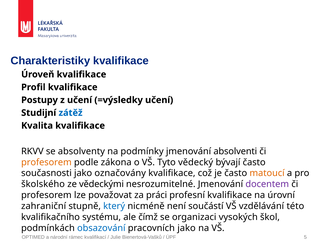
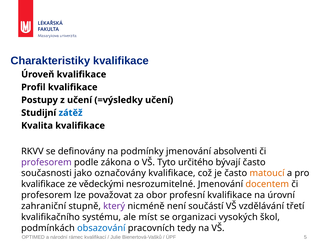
absolventy: absolventy -> definovány
profesorem at (46, 163) colour: orange -> purple
vědecký: vědecký -> určitého
školského at (43, 185): školského -> kvalifikace
docentem colour: purple -> orange
práci: práci -> obor
který colour: blue -> purple
této: této -> třetí
čímž: čímž -> míst
pracovních jako: jako -> tedy
